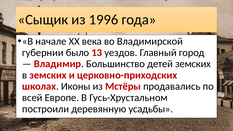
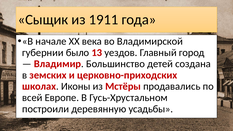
1996: 1996 -> 1911
детей земских: земских -> создана
